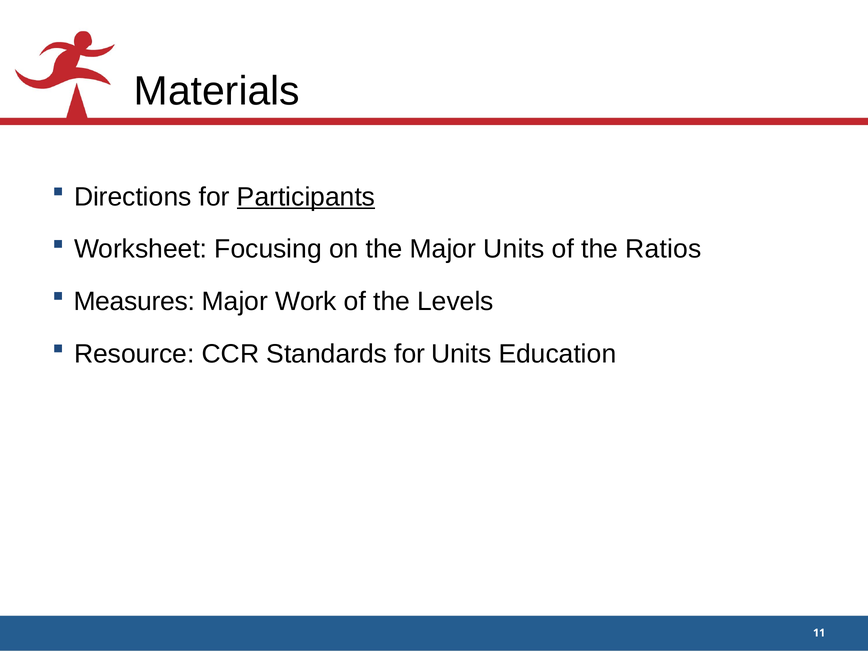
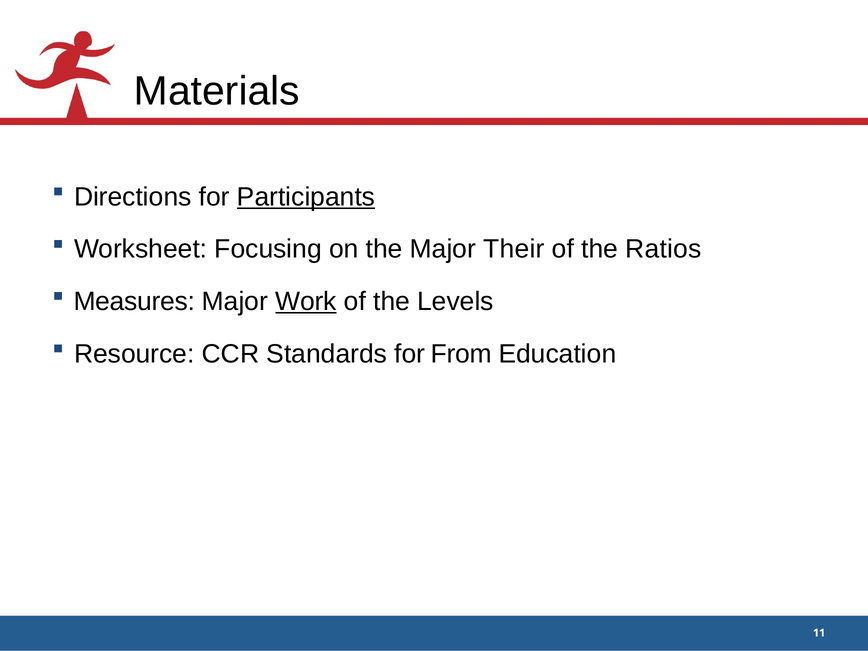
Major Units: Units -> Their
Work underline: none -> present
for Units: Units -> From
